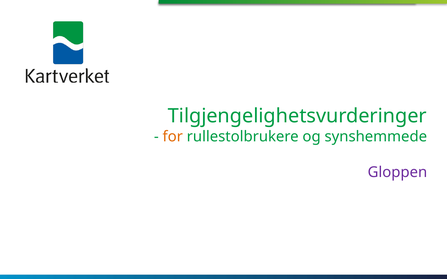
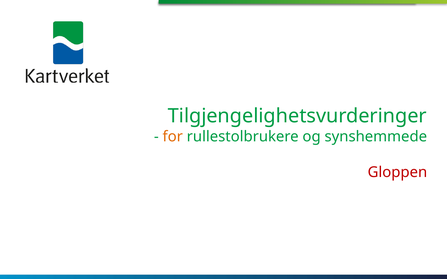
Gloppen colour: purple -> red
